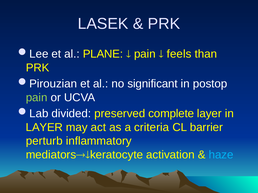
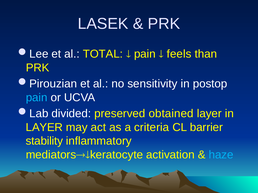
PLANE: PLANE -> TOTAL
significant: significant -> sensitivity
pain at (37, 98) colour: light green -> light blue
complete: complete -> obtained
perturb: perturb -> stability
